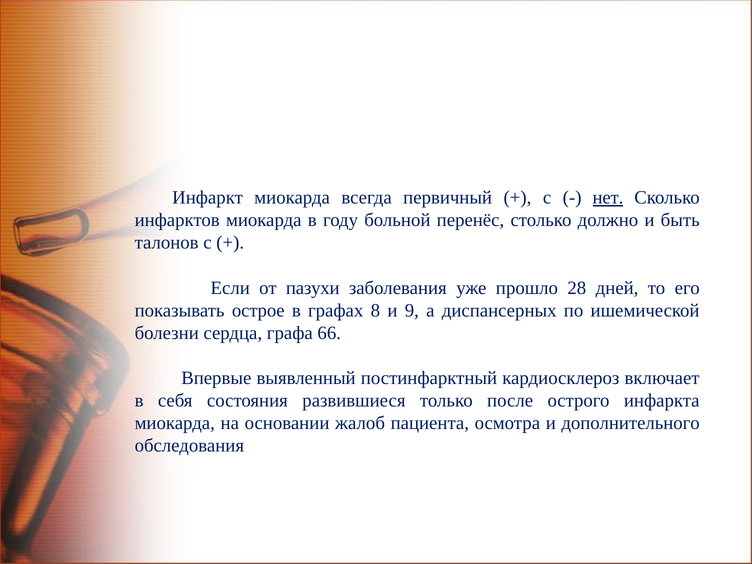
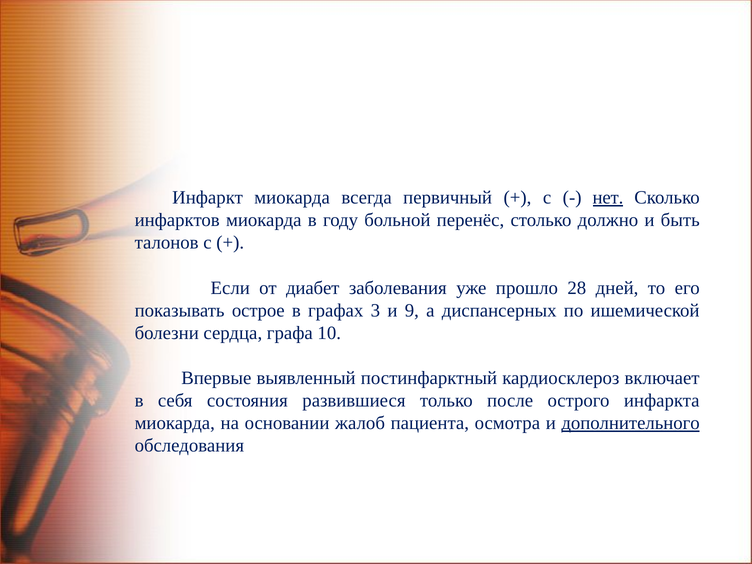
пазухи: пазухи -> диабет
8: 8 -> 3
66: 66 -> 10
дополнительного underline: none -> present
